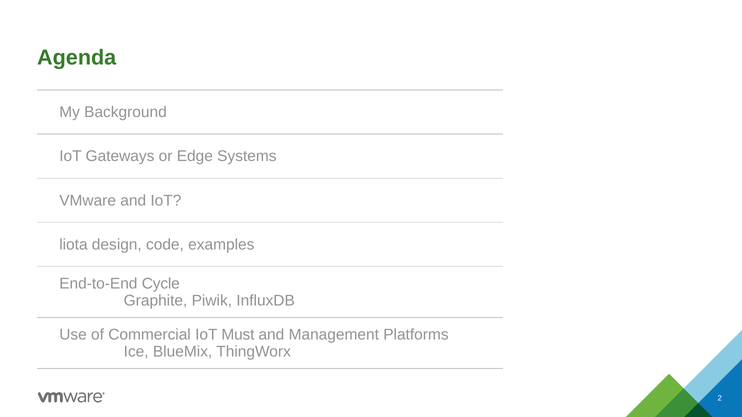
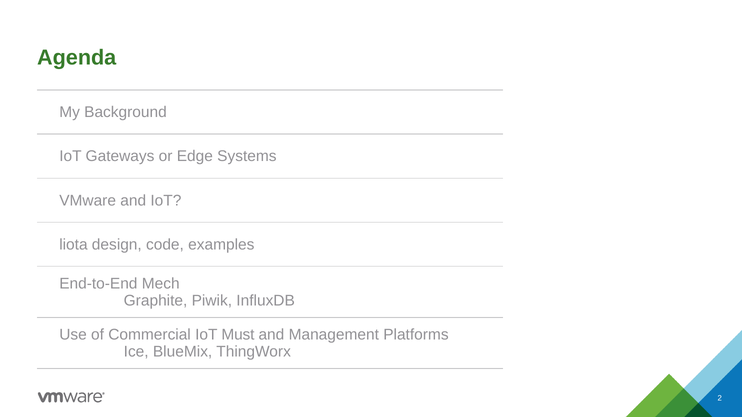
Cycle: Cycle -> Mech
